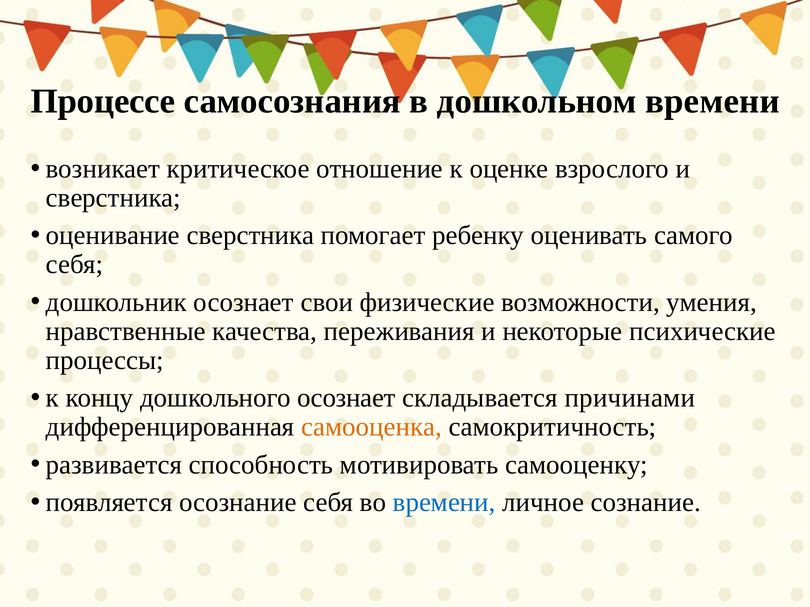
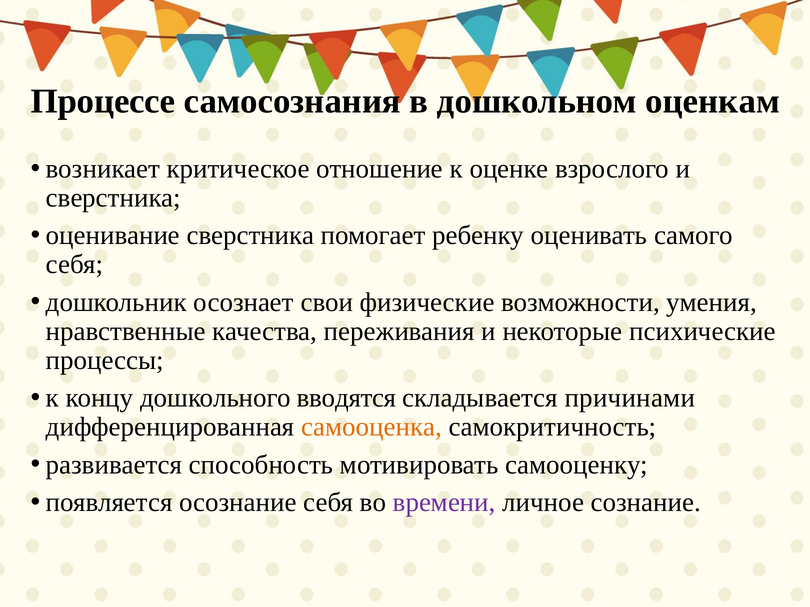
дошкольном времени: времени -> оценкам
дошкольного осознает: осознает -> вводятся
времени at (444, 503) colour: blue -> purple
